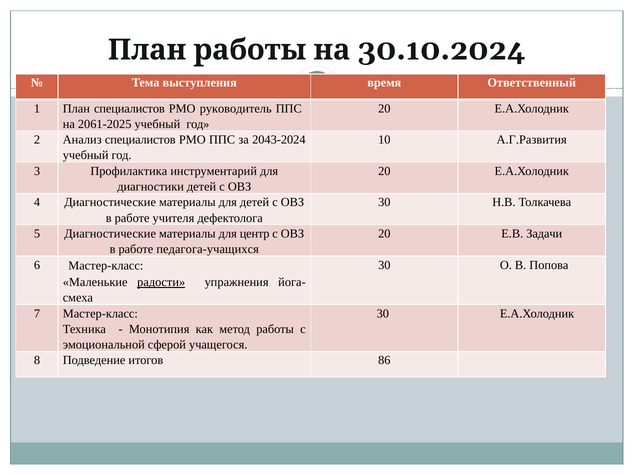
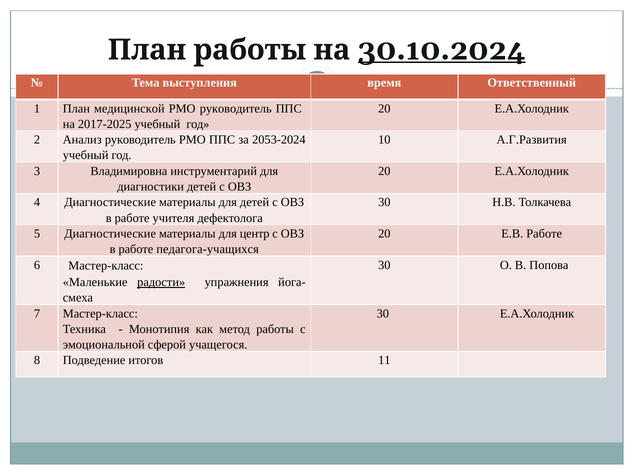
30.10.2024 underline: none -> present
План специалистов: специалистов -> медицинской
2061-2025: 2061-2025 -> 2017-2025
Анализ специалистов: специалистов -> руководитель
2043-2024: 2043-2024 -> 2053-2024
Профилактика: Профилактика -> Владимировна
Е.В Задачи: Задачи -> Работе
86: 86 -> 11
